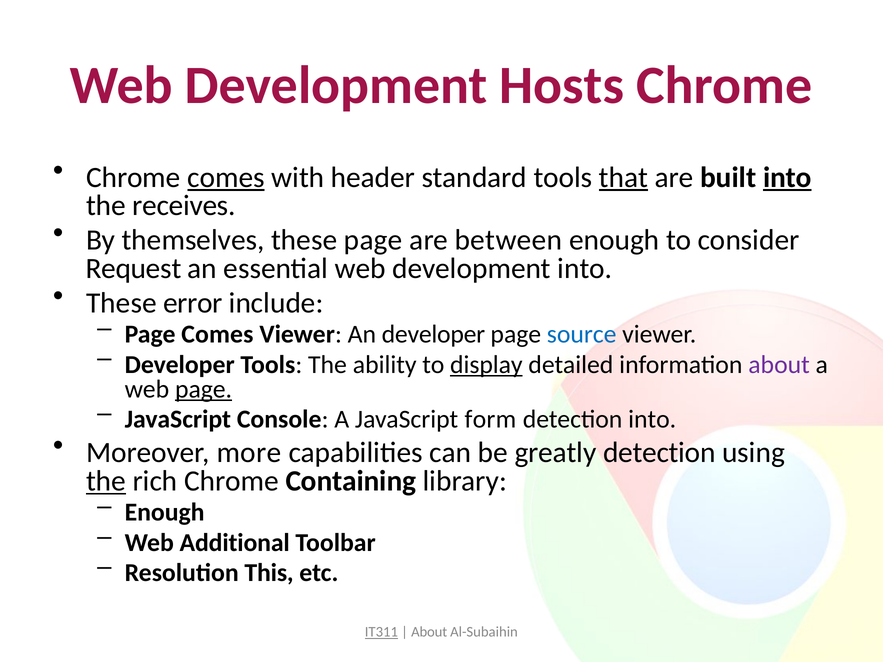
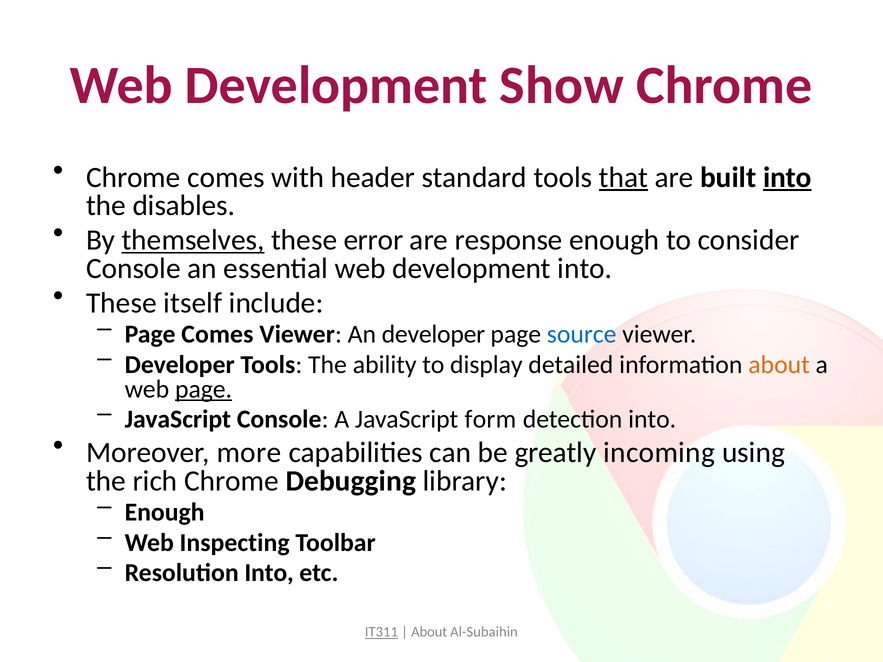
Hosts: Hosts -> Show
comes at (226, 177) underline: present -> none
receives: receives -> disables
themselves underline: none -> present
these page: page -> error
between: between -> response
Request at (134, 269): Request -> Console
error: error -> itself
display underline: present -> none
about at (779, 365) colour: purple -> orange
greatly detection: detection -> incoming
the at (106, 481) underline: present -> none
Containing: Containing -> Debugging
Additional: Additional -> Inspecting
Resolution This: This -> Into
